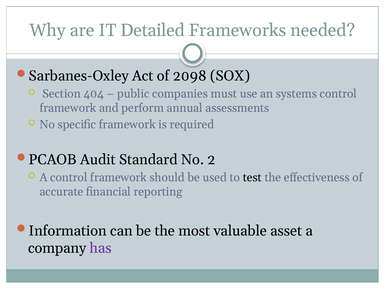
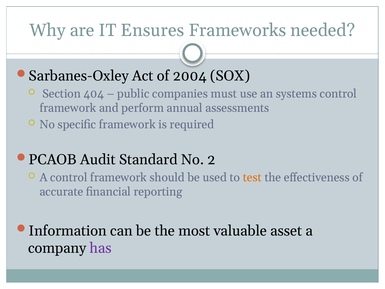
Detailed: Detailed -> Ensures
2098: 2098 -> 2004
test colour: black -> orange
